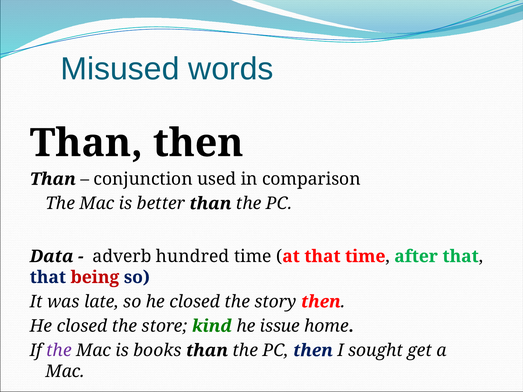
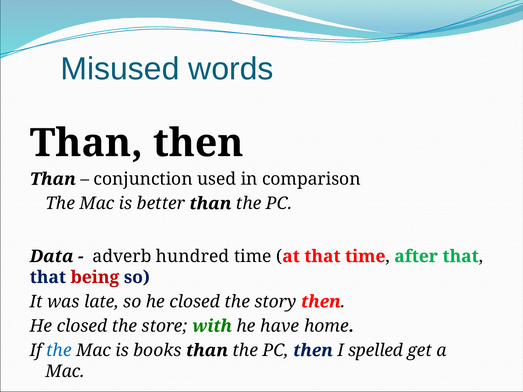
kind: kind -> with
issue: issue -> have
the at (59, 351) colour: purple -> blue
sought: sought -> spelled
